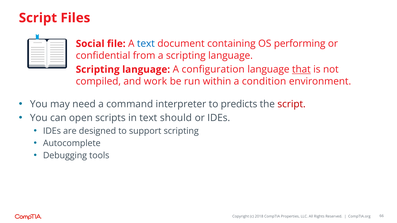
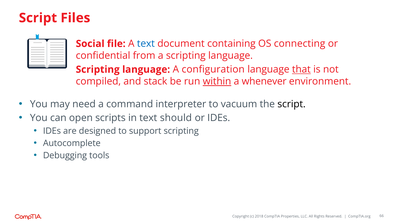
performing: performing -> connecting
work: work -> stack
within underline: none -> present
condition: condition -> whenever
predicts: predicts -> vacuum
script at (292, 104) colour: red -> black
